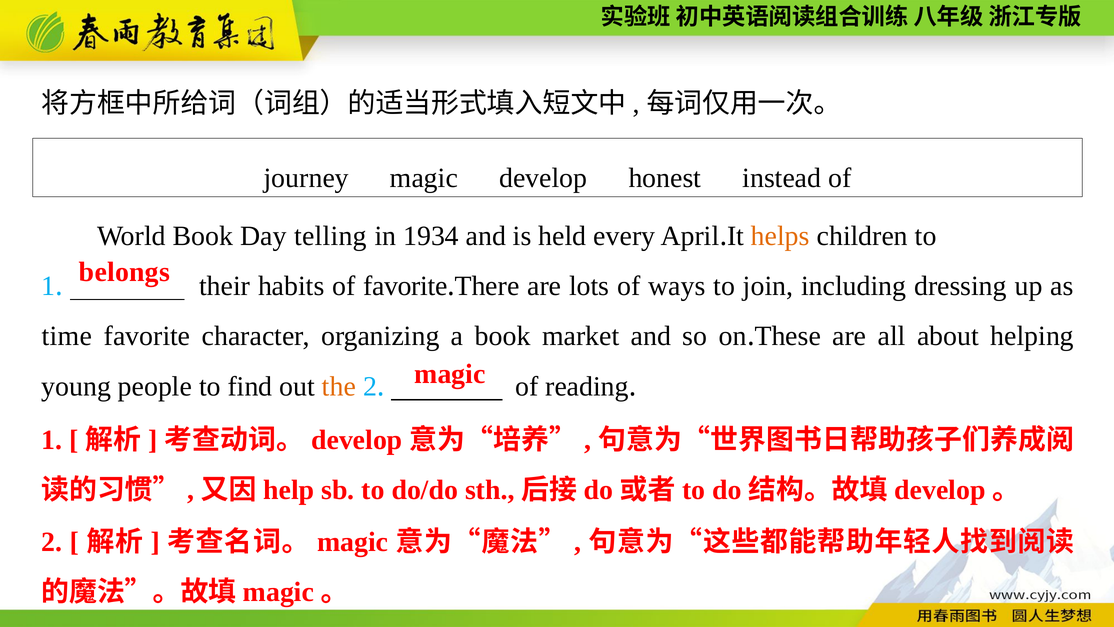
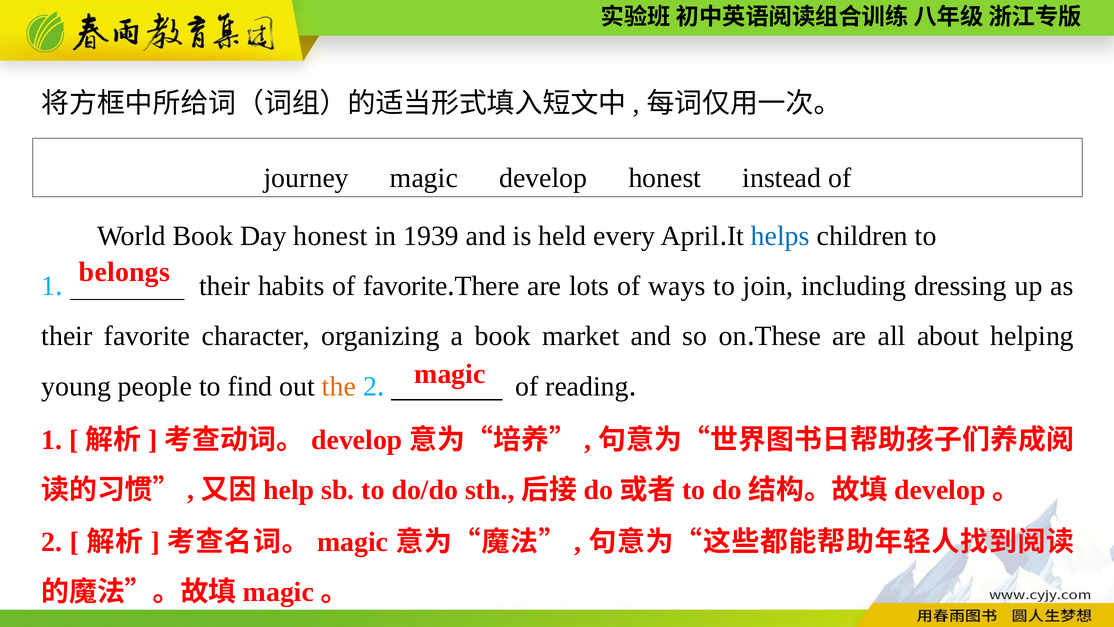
Day telling: telling -> honest
1934: 1934 -> 1939
helps colour: orange -> blue
time at (67, 336): time -> their
